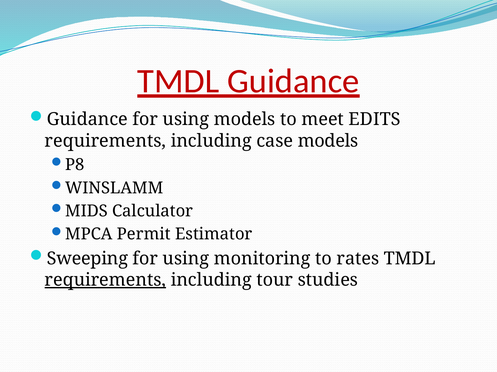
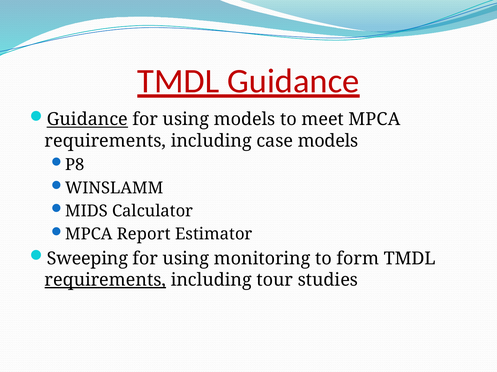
Guidance at (87, 120) underline: none -> present
meet EDITS: EDITS -> MPCA
Permit: Permit -> Report
rates: rates -> form
